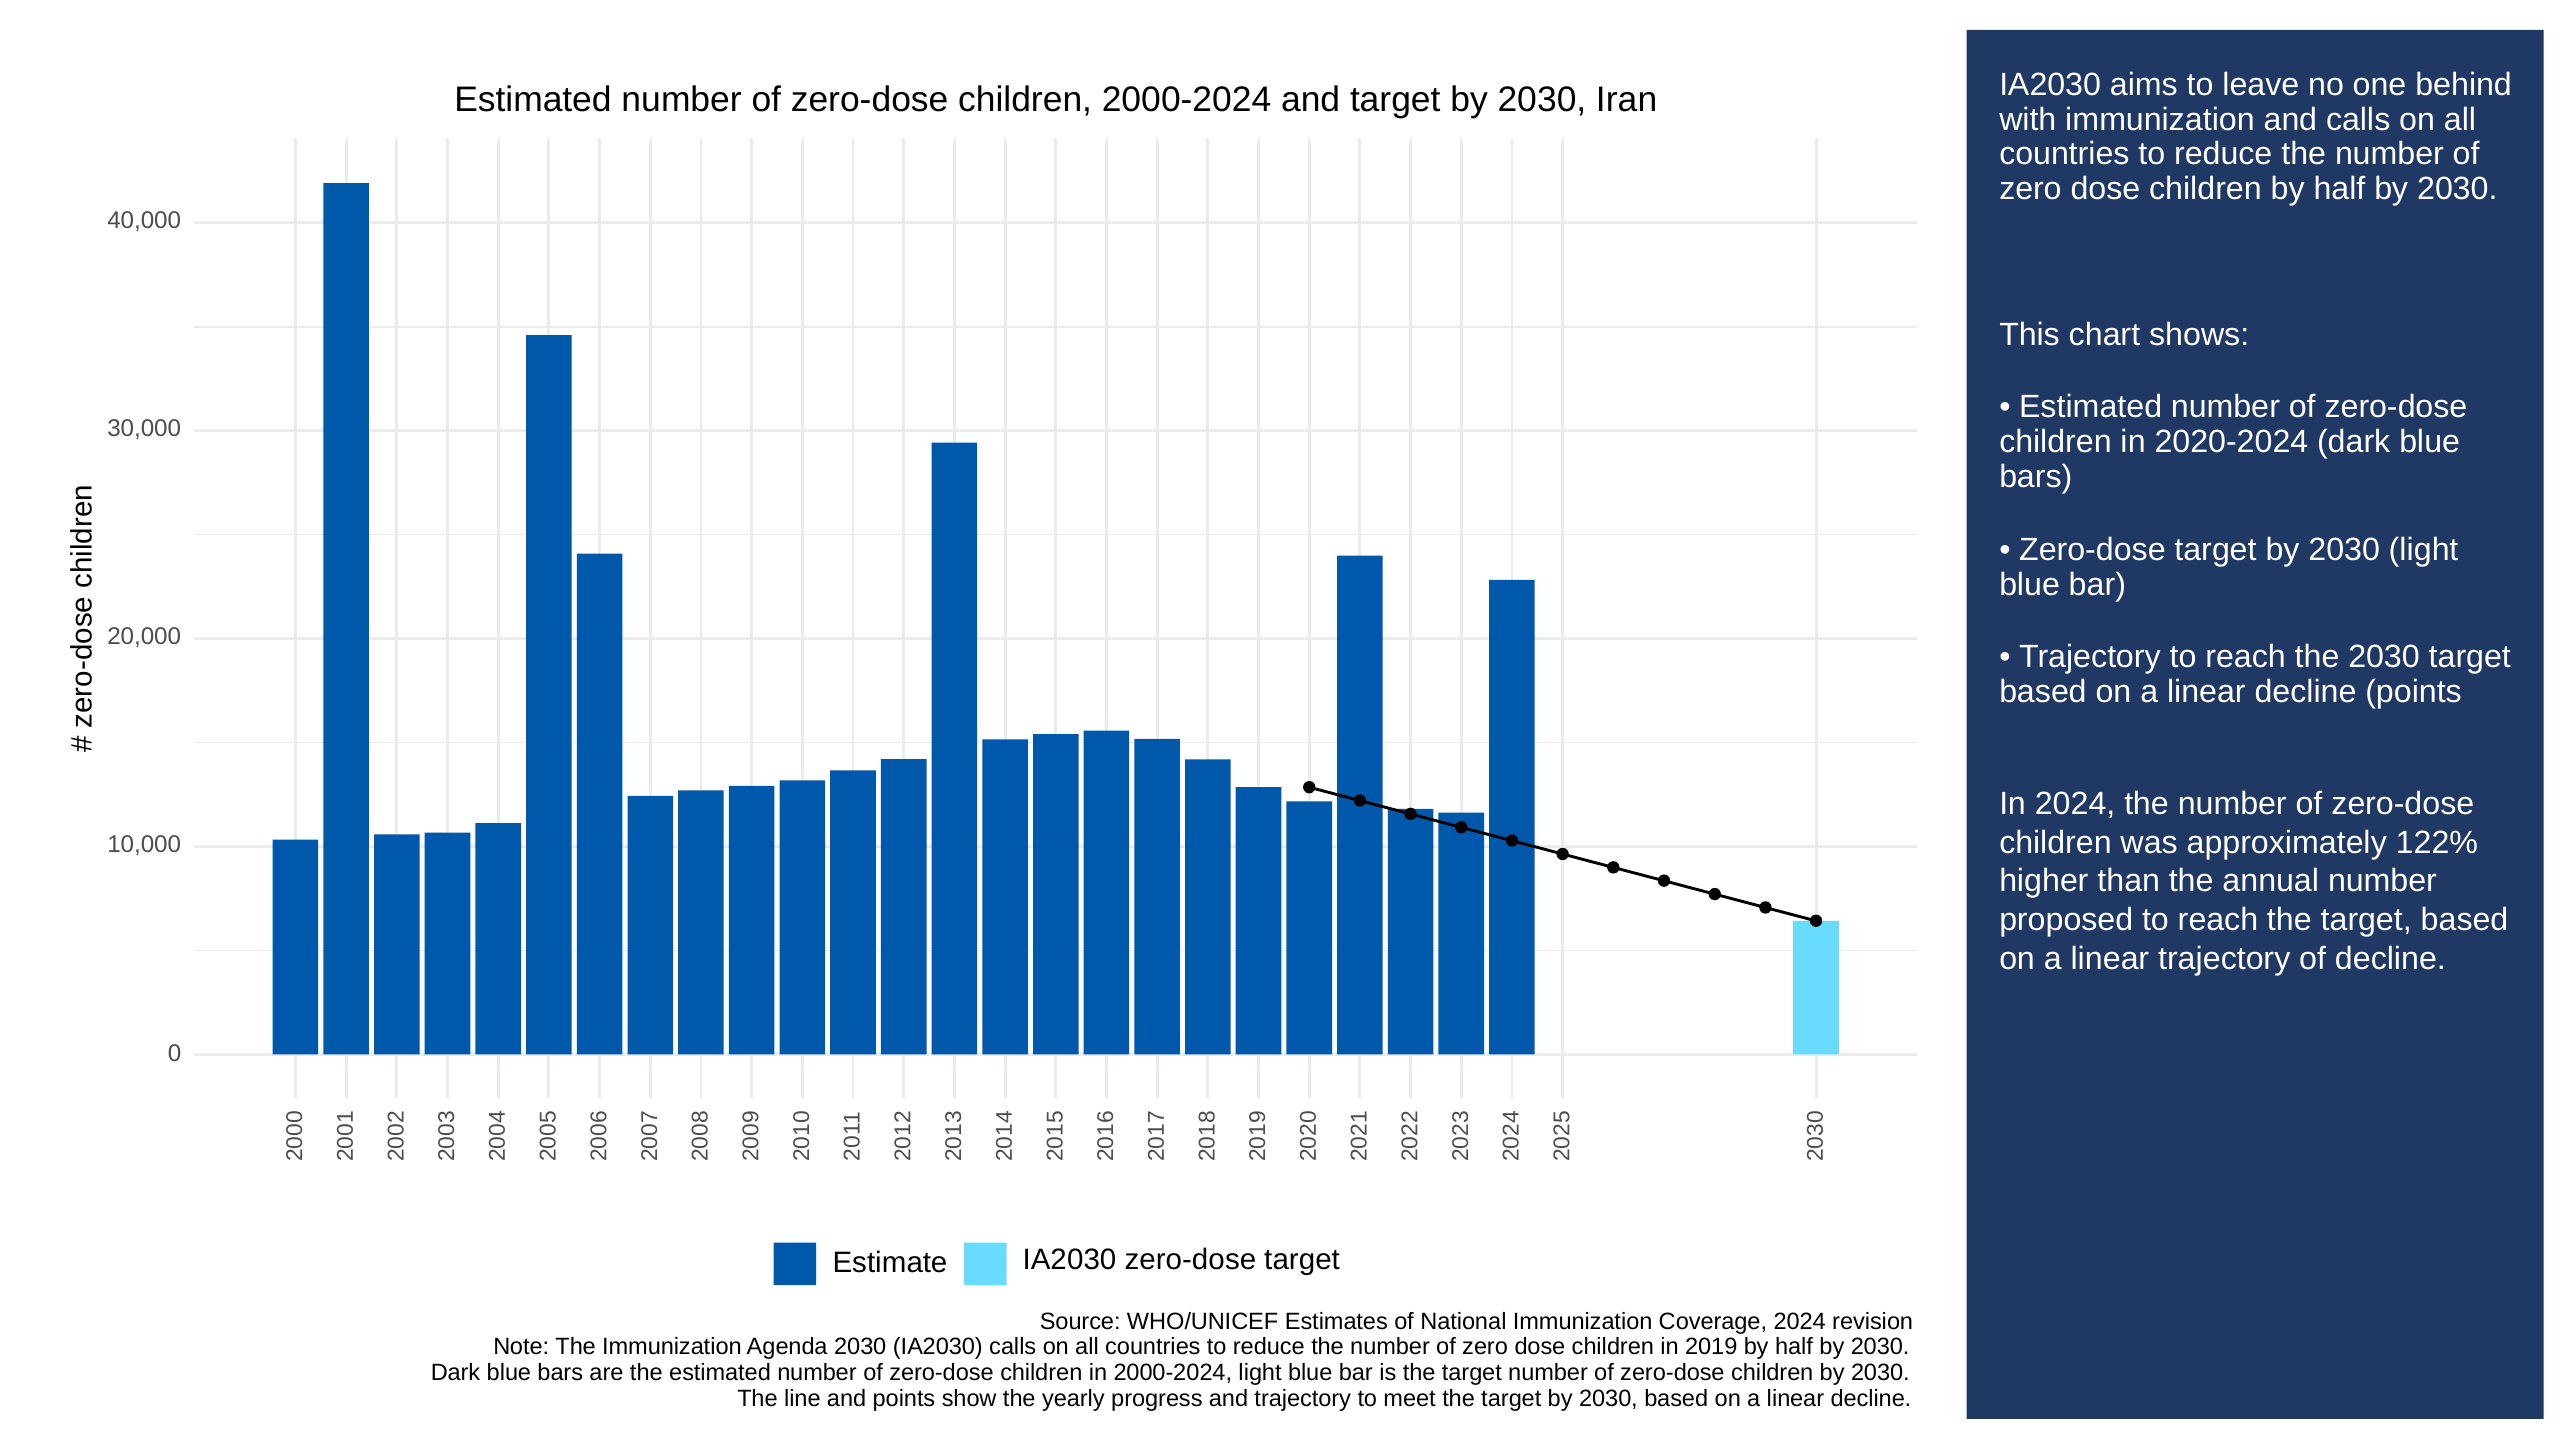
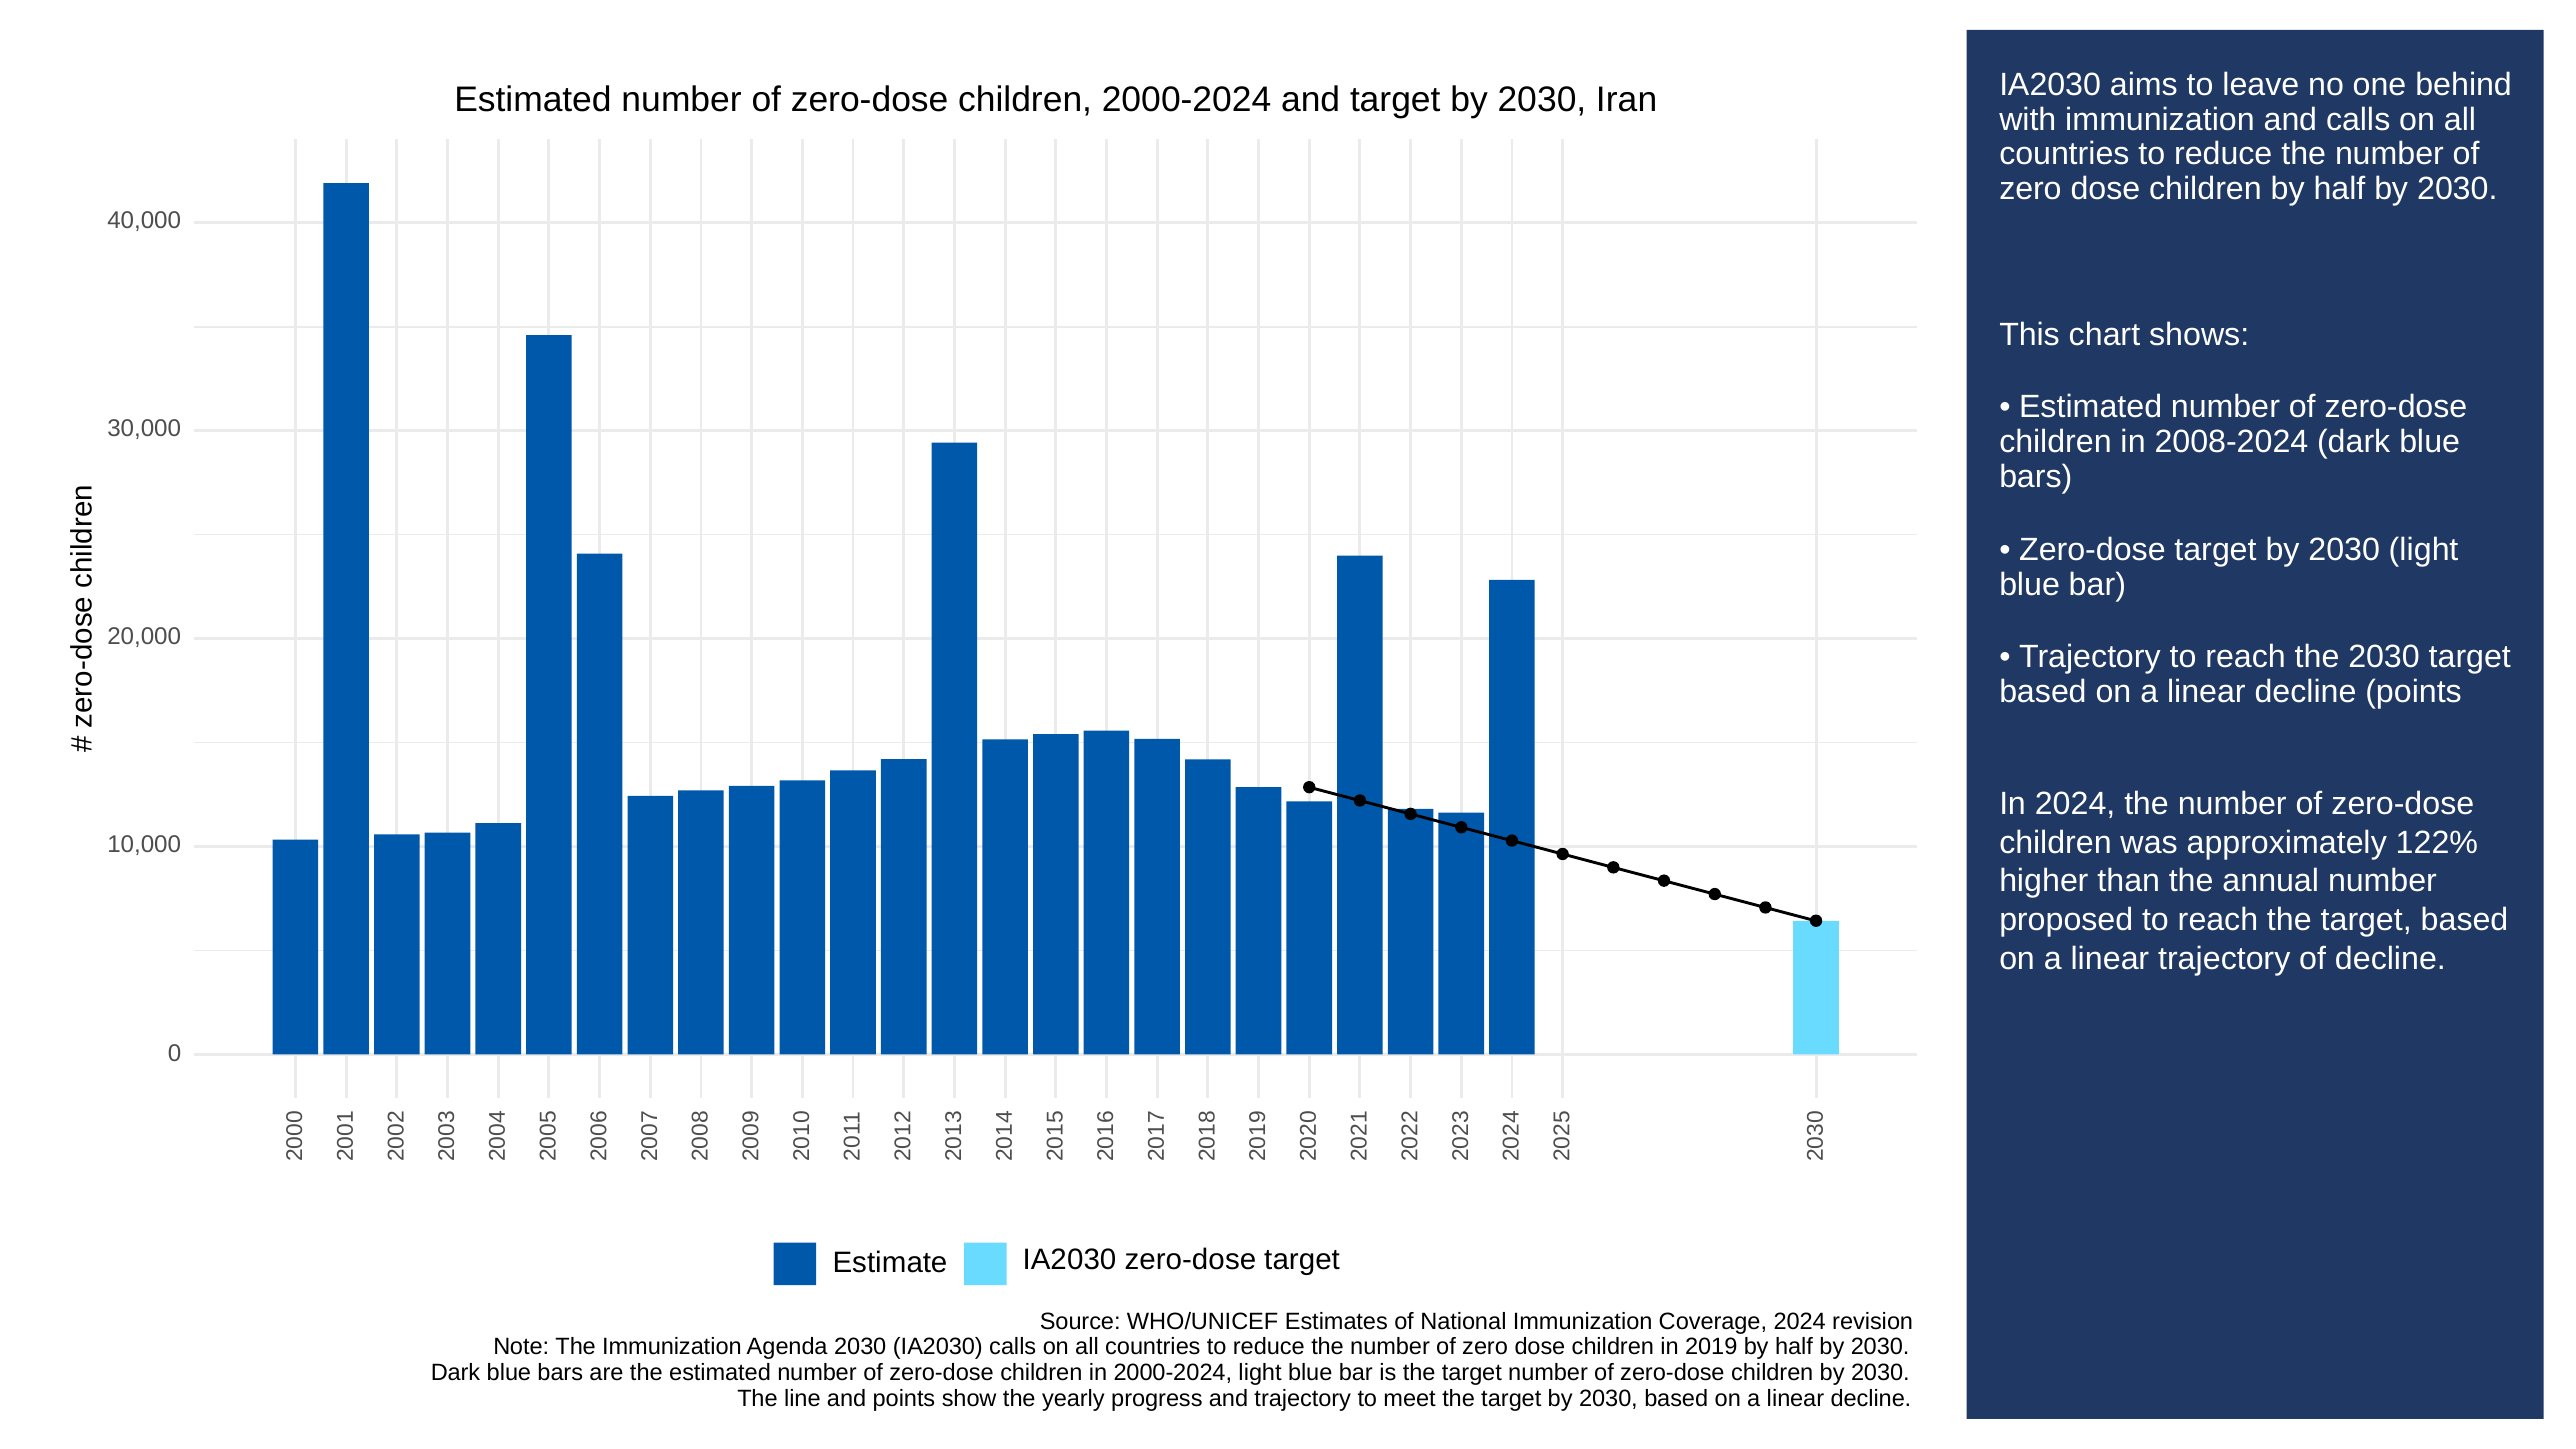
2020-2024: 2020-2024 -> 2008-2024
